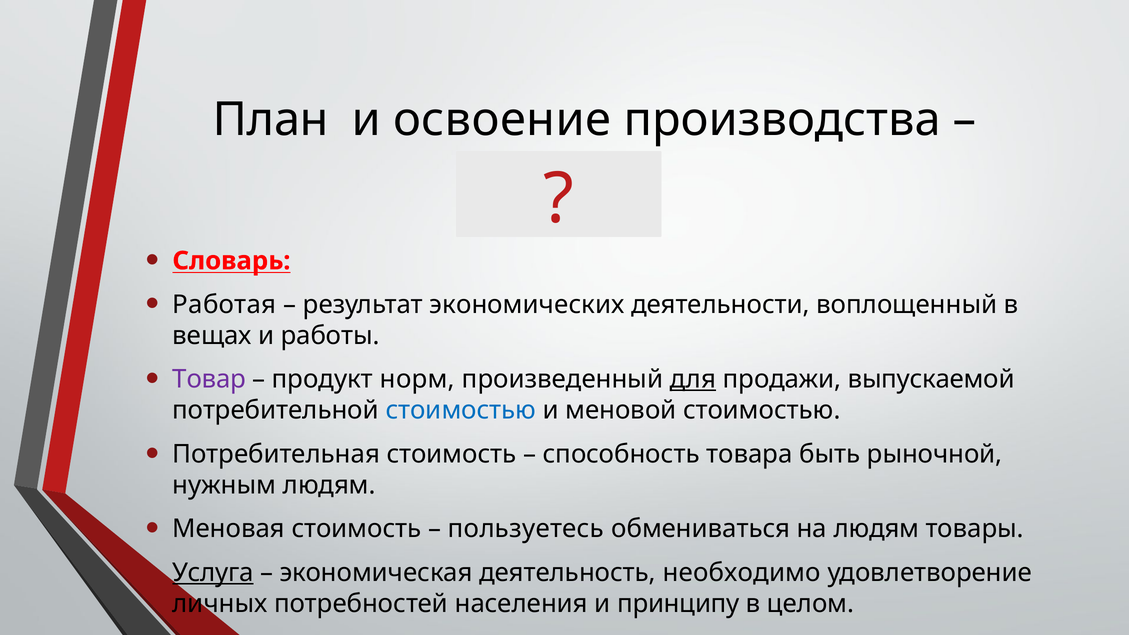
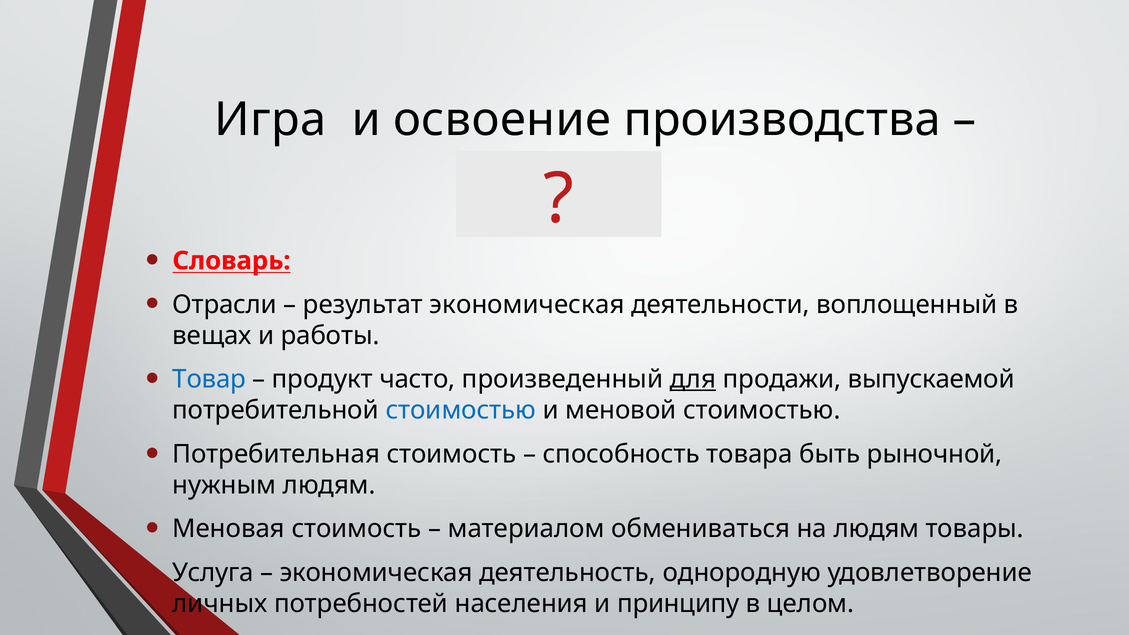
План: План -> Игра
Работая: Работая -> Отрасли
результат экономических: экономических -> экономическая
Товар colour: purple -> blue
норм: норм -> часто
пользуетесь: пользуетесь -> материалом
Услуга underline: present -> none
необходимо: необходимо -> однородную
